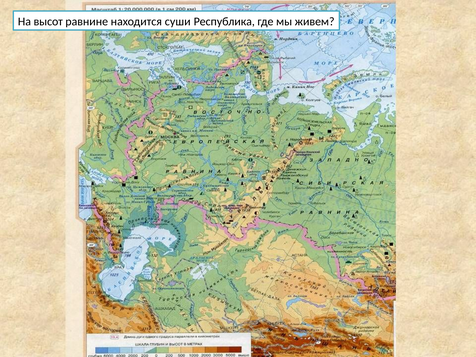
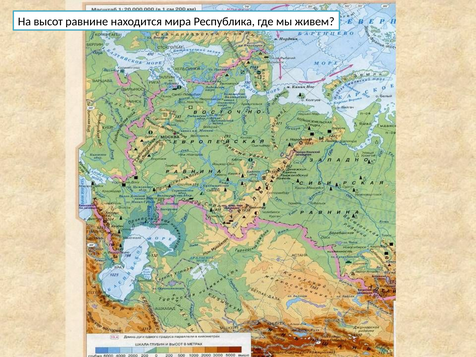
суши: суши -> мира
